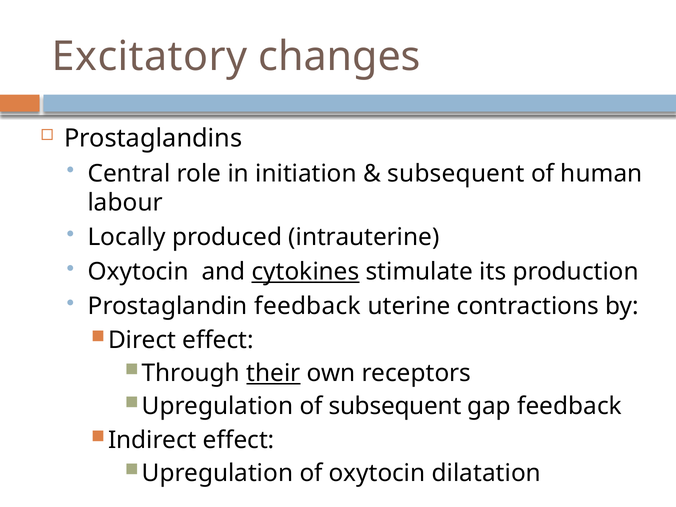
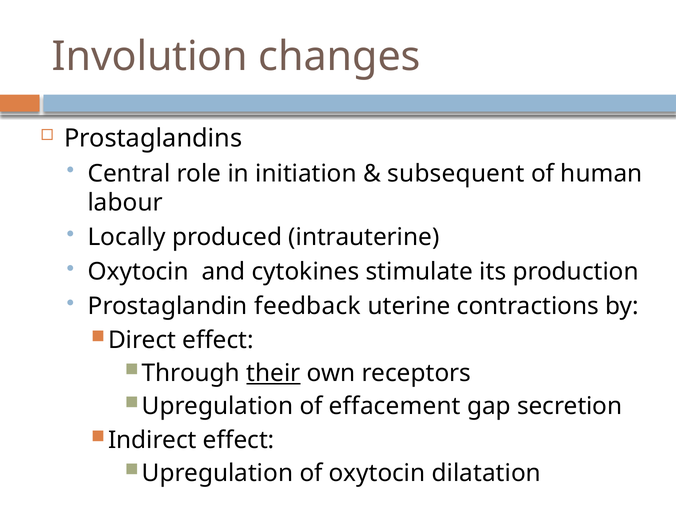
Excitatory: Excitatory -> Involution
cytokines underline: present -> none
of subsequent: subsequent -> effacement
gap feedback: feedback -> secretion
